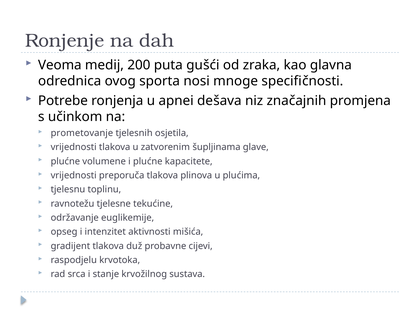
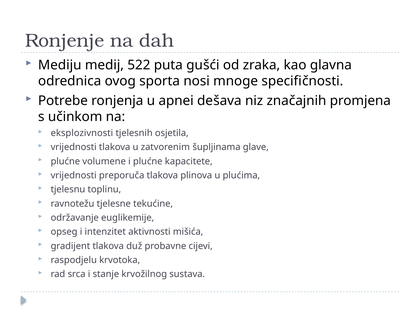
Veoma: Veoma -> Mediju
200: 200 -> 522
prometovanje: prometovanje -> eksplozivnosti
